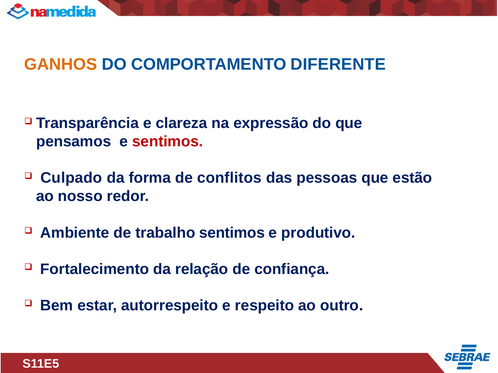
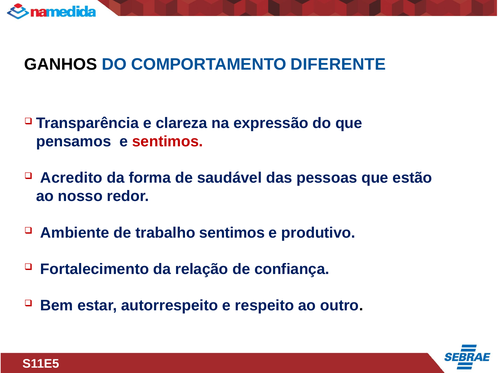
GANHOS colour: orange -> black
Culpado: Culpado -> Acredito
conflitos: conflitos -> saudável
